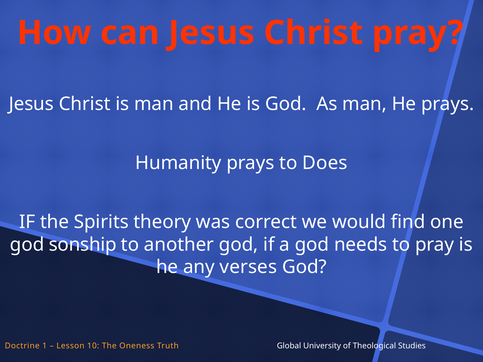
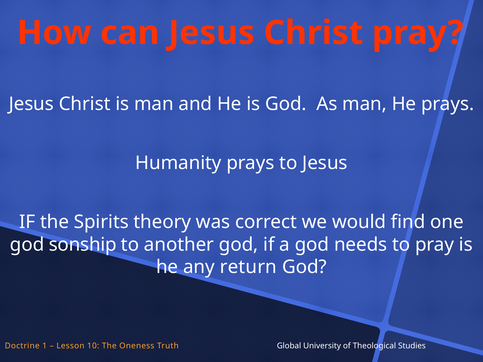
to Does: Does -> Jesus
verses: verses -> return
